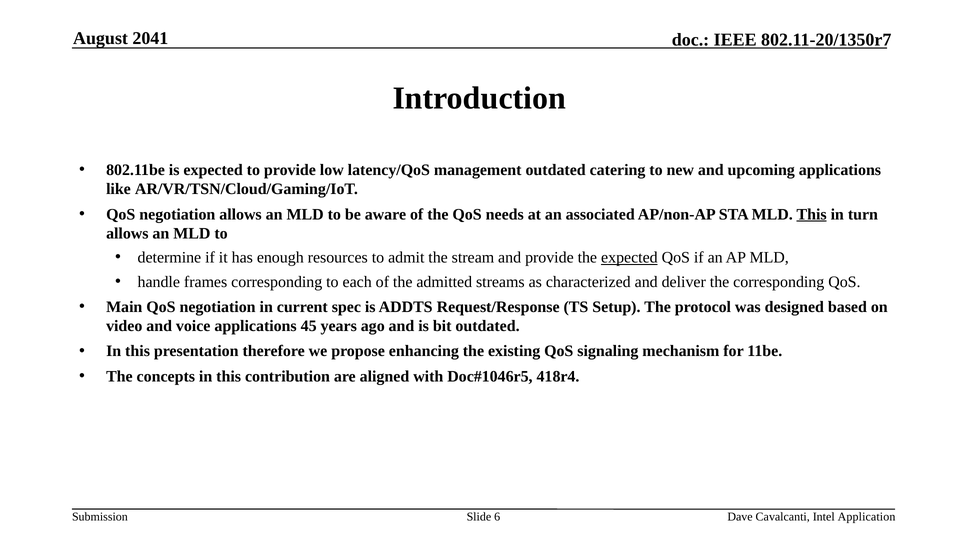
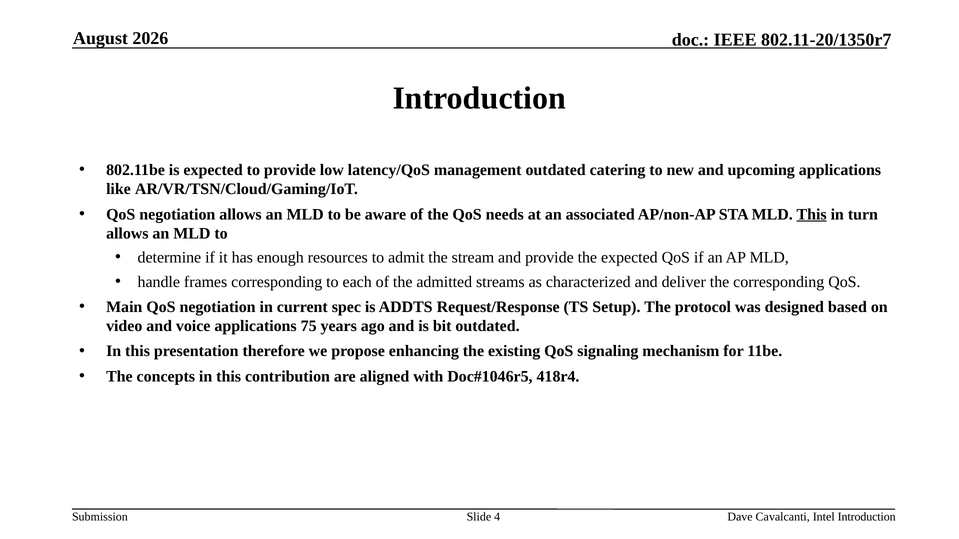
2041: 2041 -> 2026
expected at (629, 258) underline: present -> none
45: 45 -> 75
6: 6 -> 4
Intel Application: Application -> Introduction
